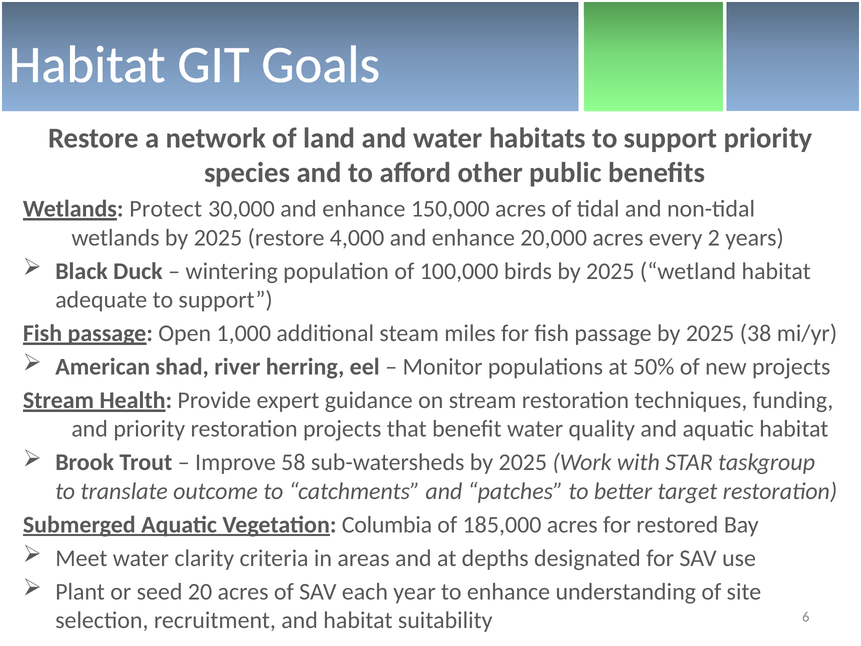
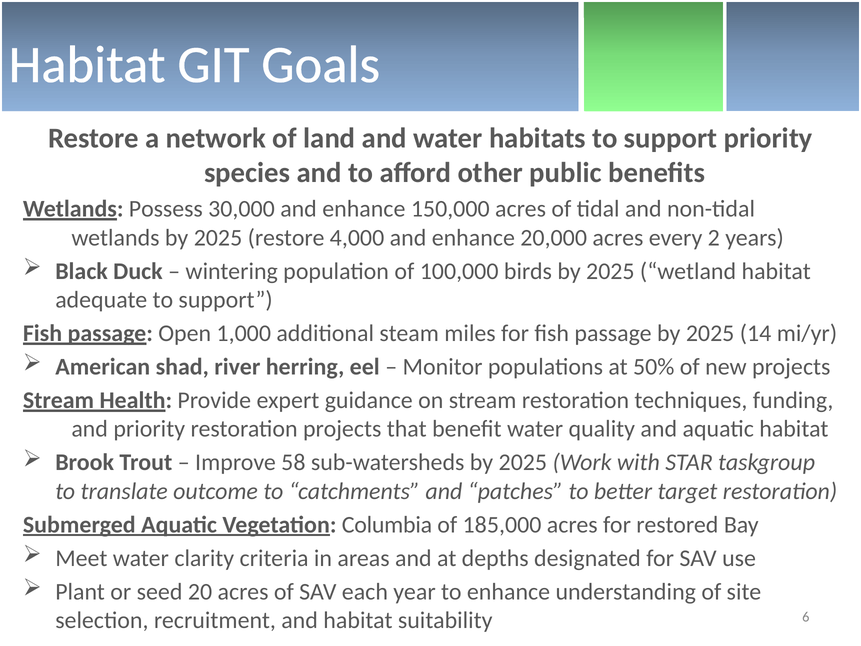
Protect: Protect -> Possess
38: 38 -> 14
